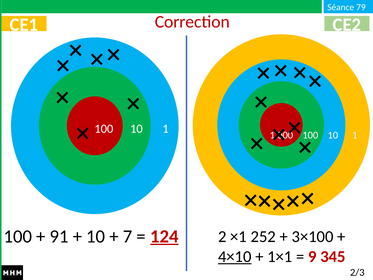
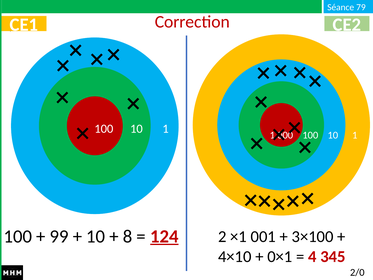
91: 91 -> 99
7: 7 -> 8
252: 252 -> 001
4×10 underline: present -> none
1×1: 1×1 -> 0×1
9: 9 -> 4
2/3: 2/3 -> 2/0
